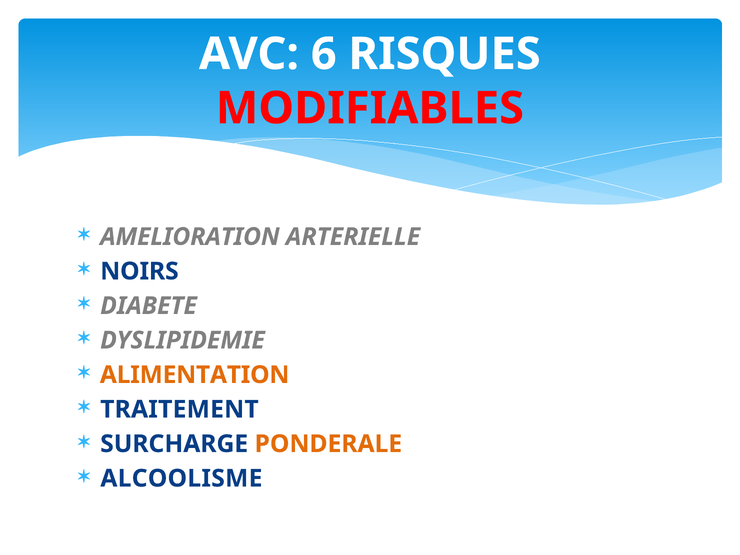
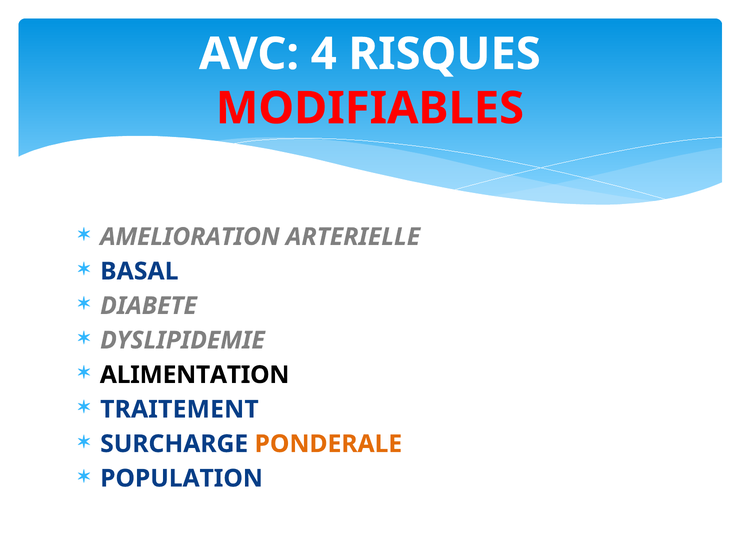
6: 6 -> 4
NOIRS: NOIRS -> BASAL
ALIMENTATION colour: orange -> black
ALCOOLISME: ALCOOLISME -> POPULATION
